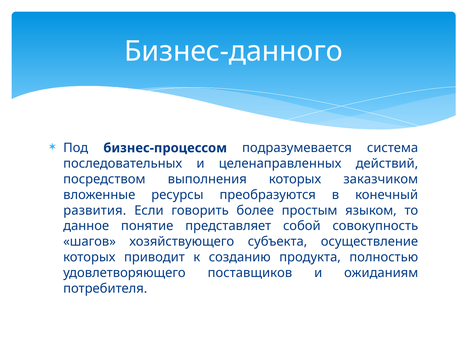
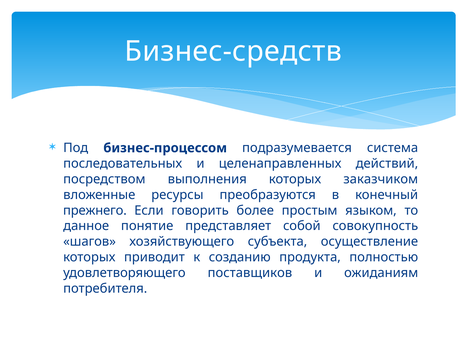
Бизнес-данного: Бизнес-данного -> Бизнес-средств
развития: развития -> прежнего
